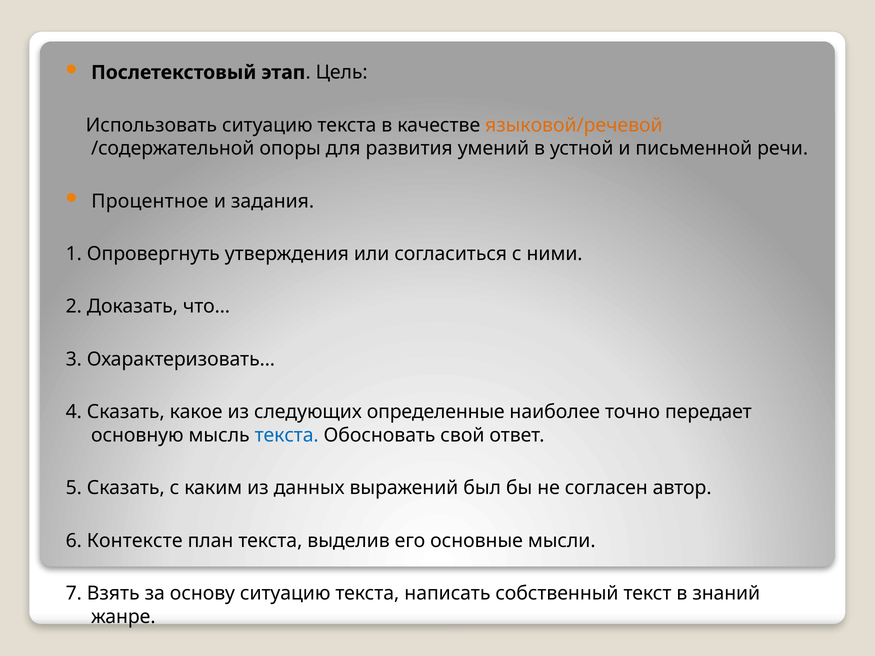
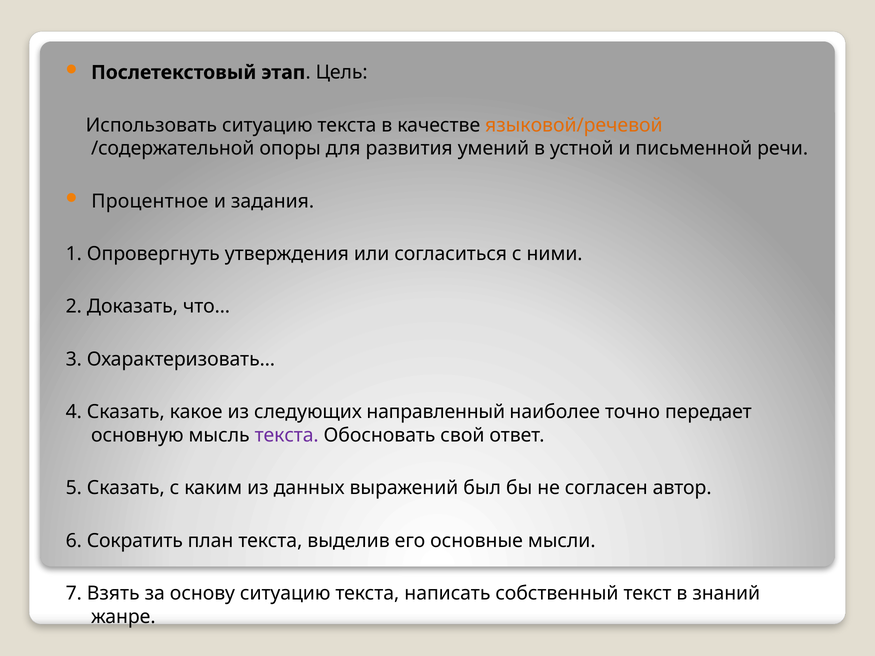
определенные: определенные -> направленный
текста at (287, 435) colour: blue -> purple
Контексте: Контексте -> Сократить
